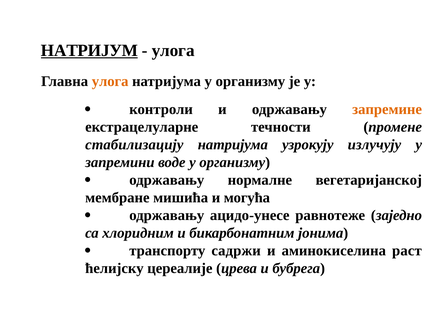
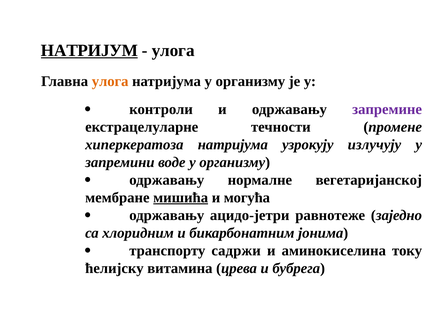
запремине colour: orange -> purple
стабилизацију: стабилизацију -> хиперкератоза
мишића underline: none -> present
ацидо-унесе: ацидо-унесе -> ацидо-јетри
раст: раст -> току
цереалије: цереалије -> витамина
